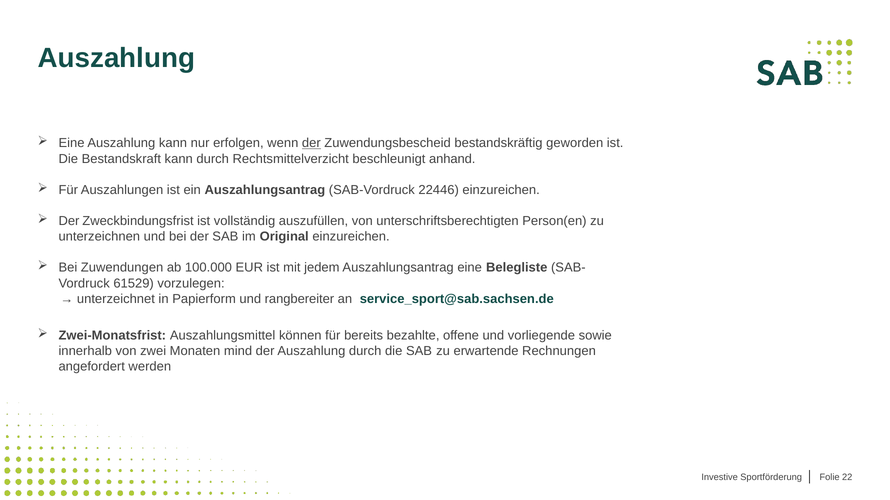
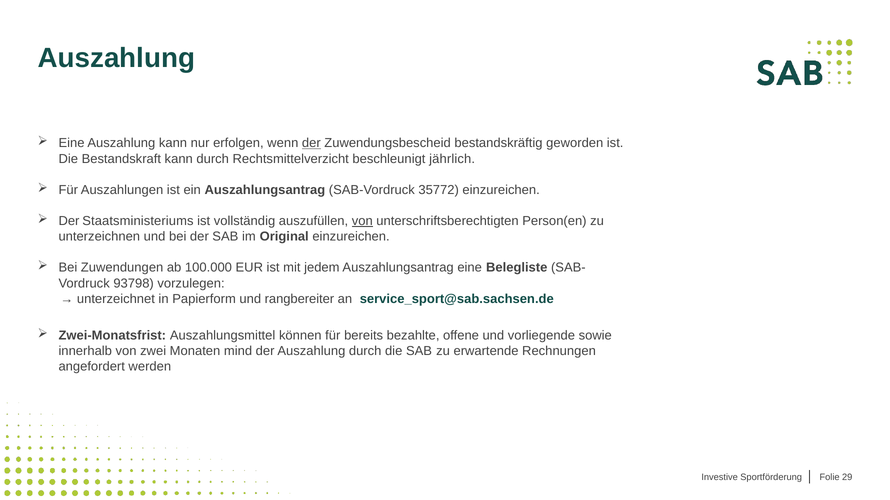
anhand: anhand -> jährlich
22446: 22446 -> 35772
Zweckbindungsfrist: Zweckbindungsfrist -> Staatsministeriums
von at (362, 221) underline: none -> present
61529: 61529 -> 93798
22: 22 -> 29
